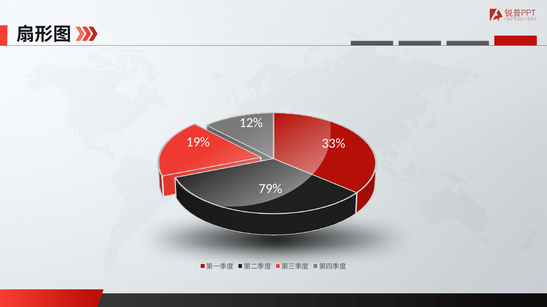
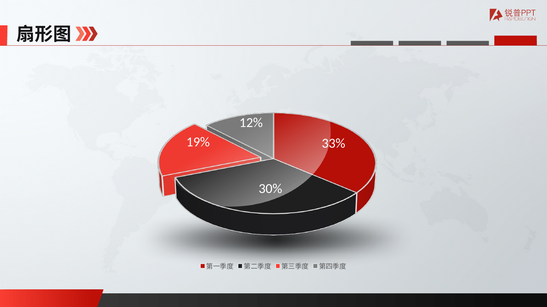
79%: 79% -> 30%
